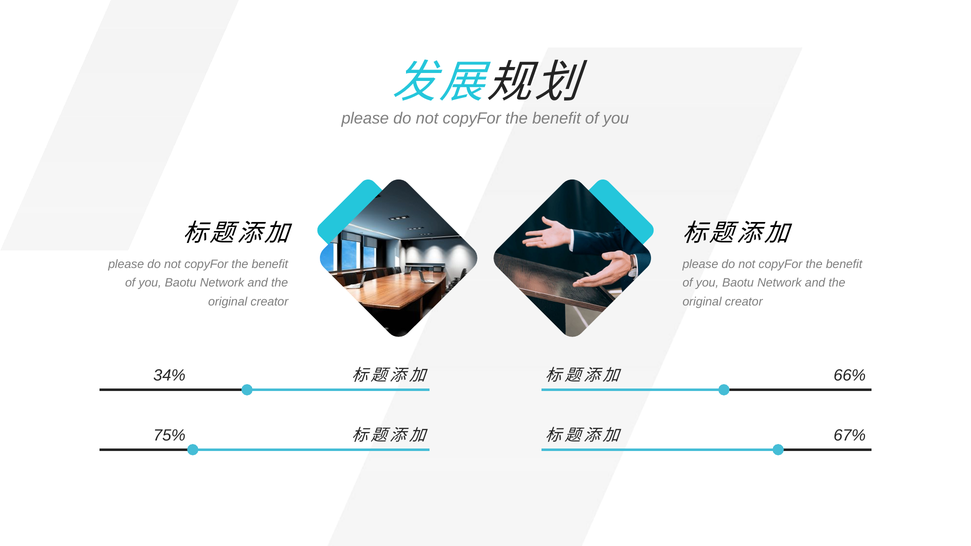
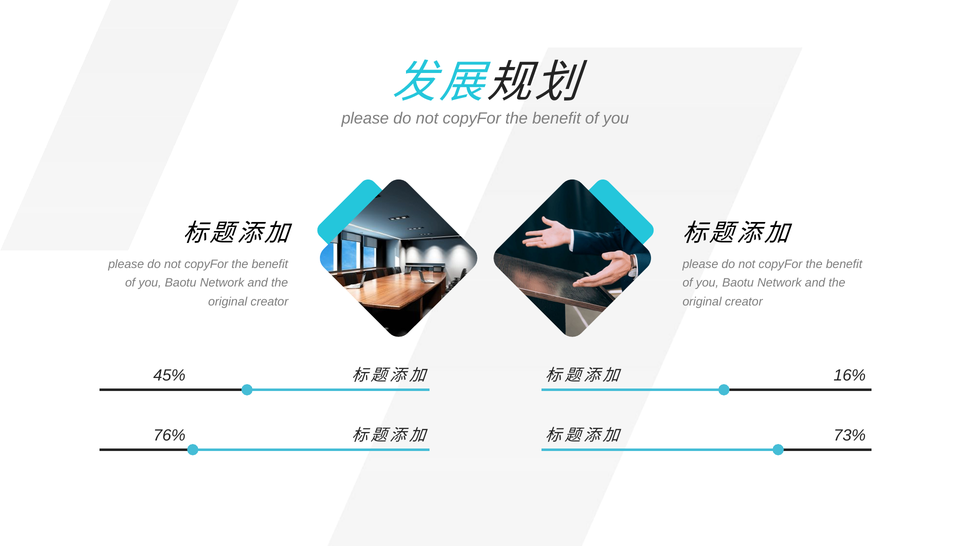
34%: 34% -> 45%
66%: 66% -> 16%
75%: 75% -> 76%
67%: 67% -> 73%
